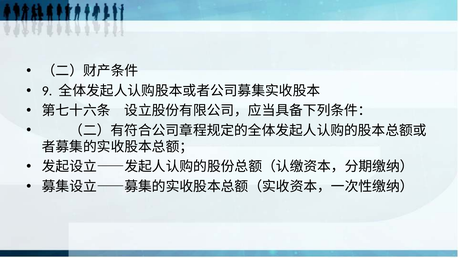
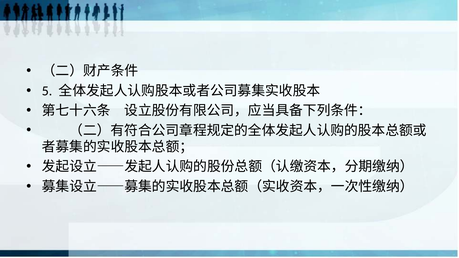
9: 9 -> 5
